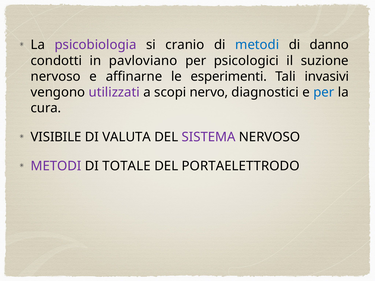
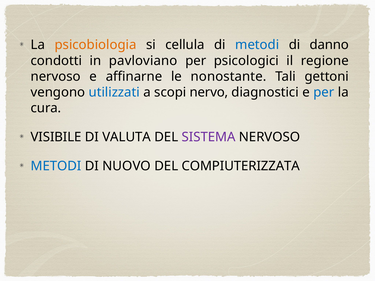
psicobiologia colour: purple -> orange
cranio: cranio -> cellula
suzione: suzione -> regione
esperimenti: esperimenti -> nonostante
invasivi: invasivi -> gettoni
utilizzati colour: purple -> blue
METODI at (56, 166) colour: purple -> blue
TOTALE: TOTALE -> NUOVO
PORTAELETTRODO: PORTAELETTRODO -> COMPIUTERIZZATA
